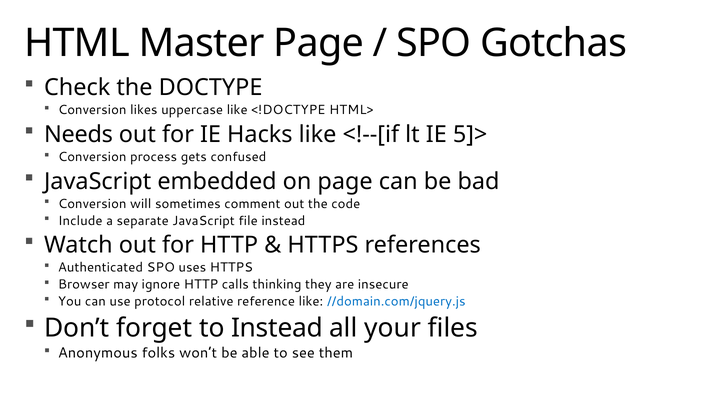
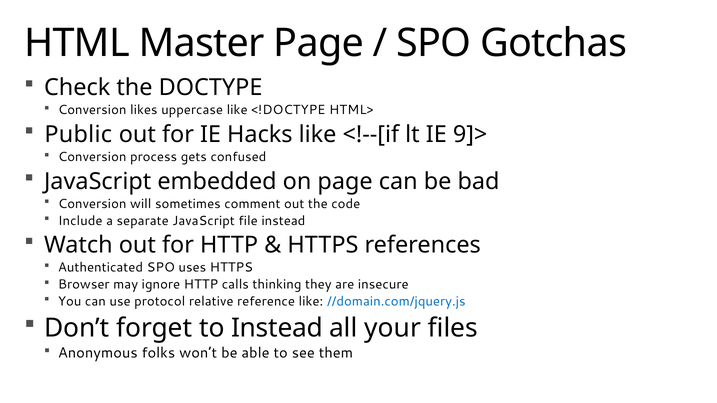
Needs: Needs -> Public
5]>: 5]> -> 9]>
